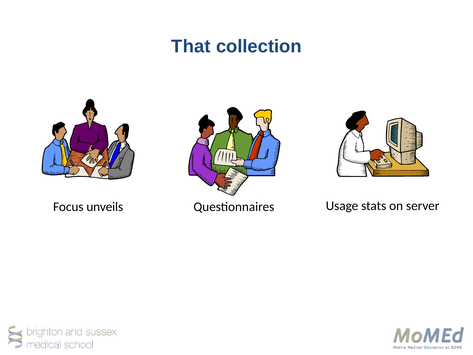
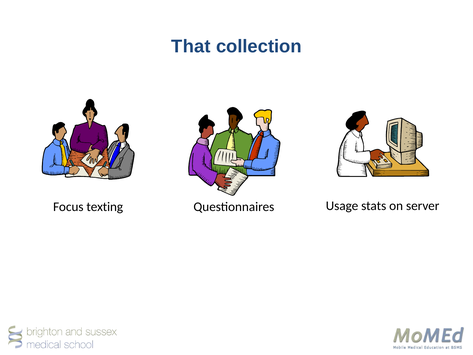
unveils: unveils -> texting
